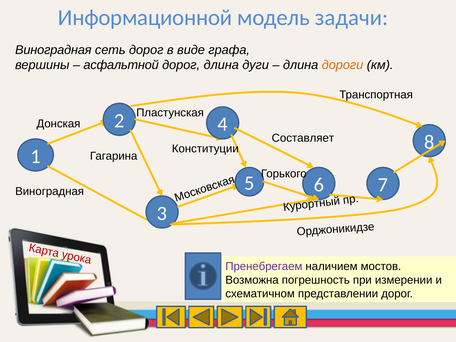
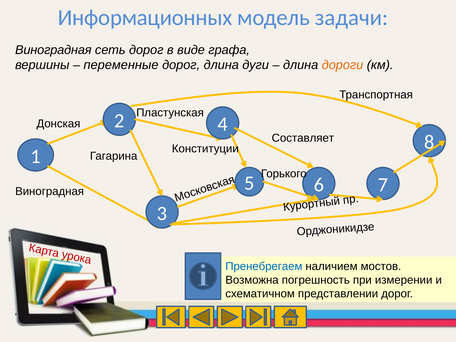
Информационной: Информационной -> Информационных
асфальтной: асфальтной -> переменные
Пренебрегаем colour: purple -> blue
